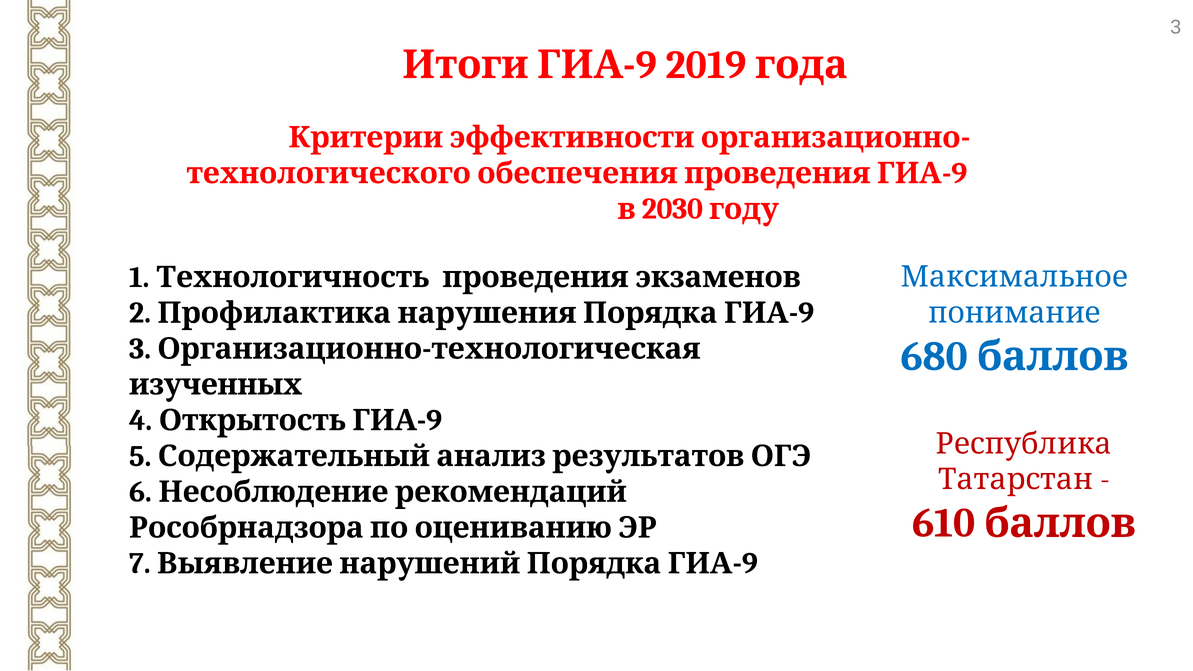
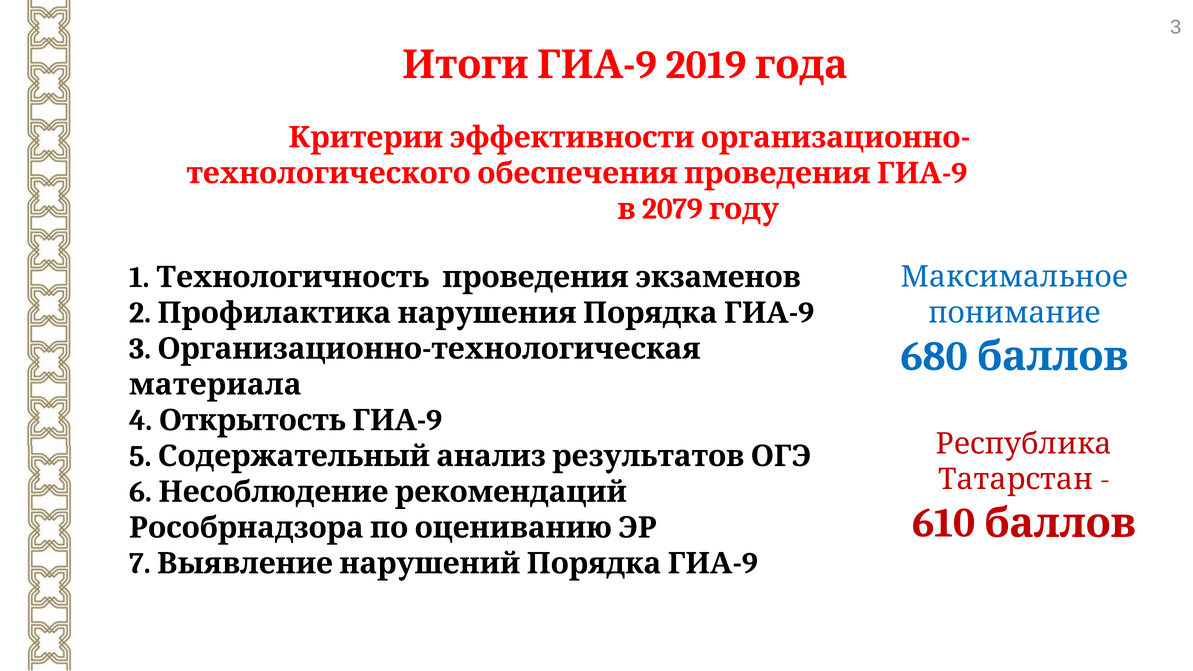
2030: 2030 -> 2079
изученных: изученных -> материала
